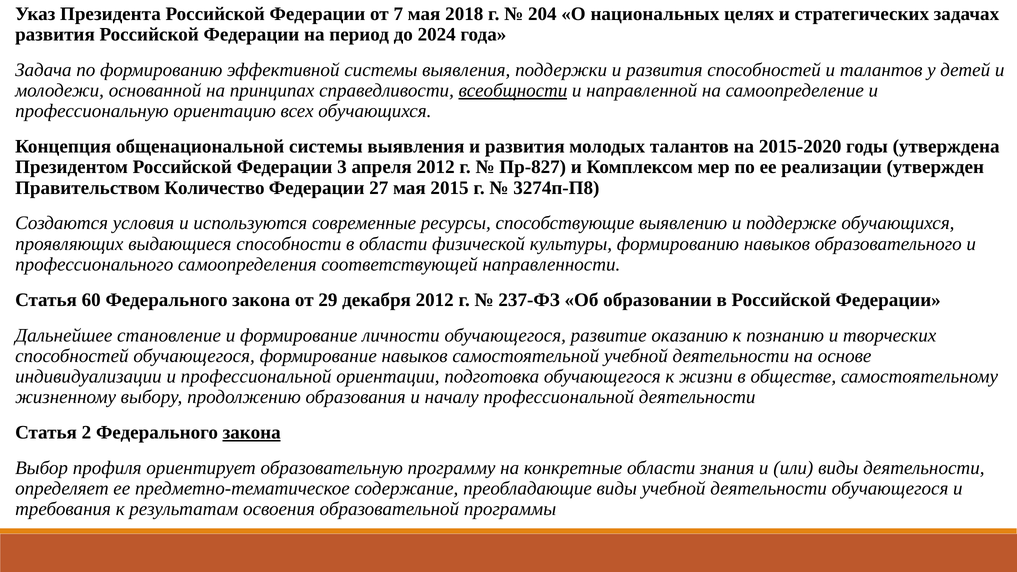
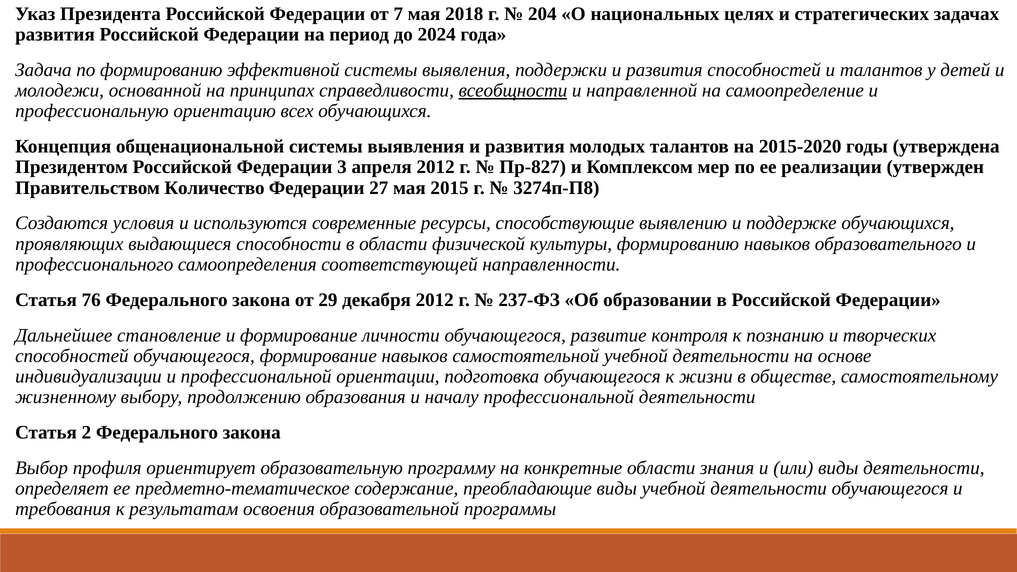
60: 60 -> 76
оказанию: оказанию -> контроля
закона at (252, 433) underline: present -> none
